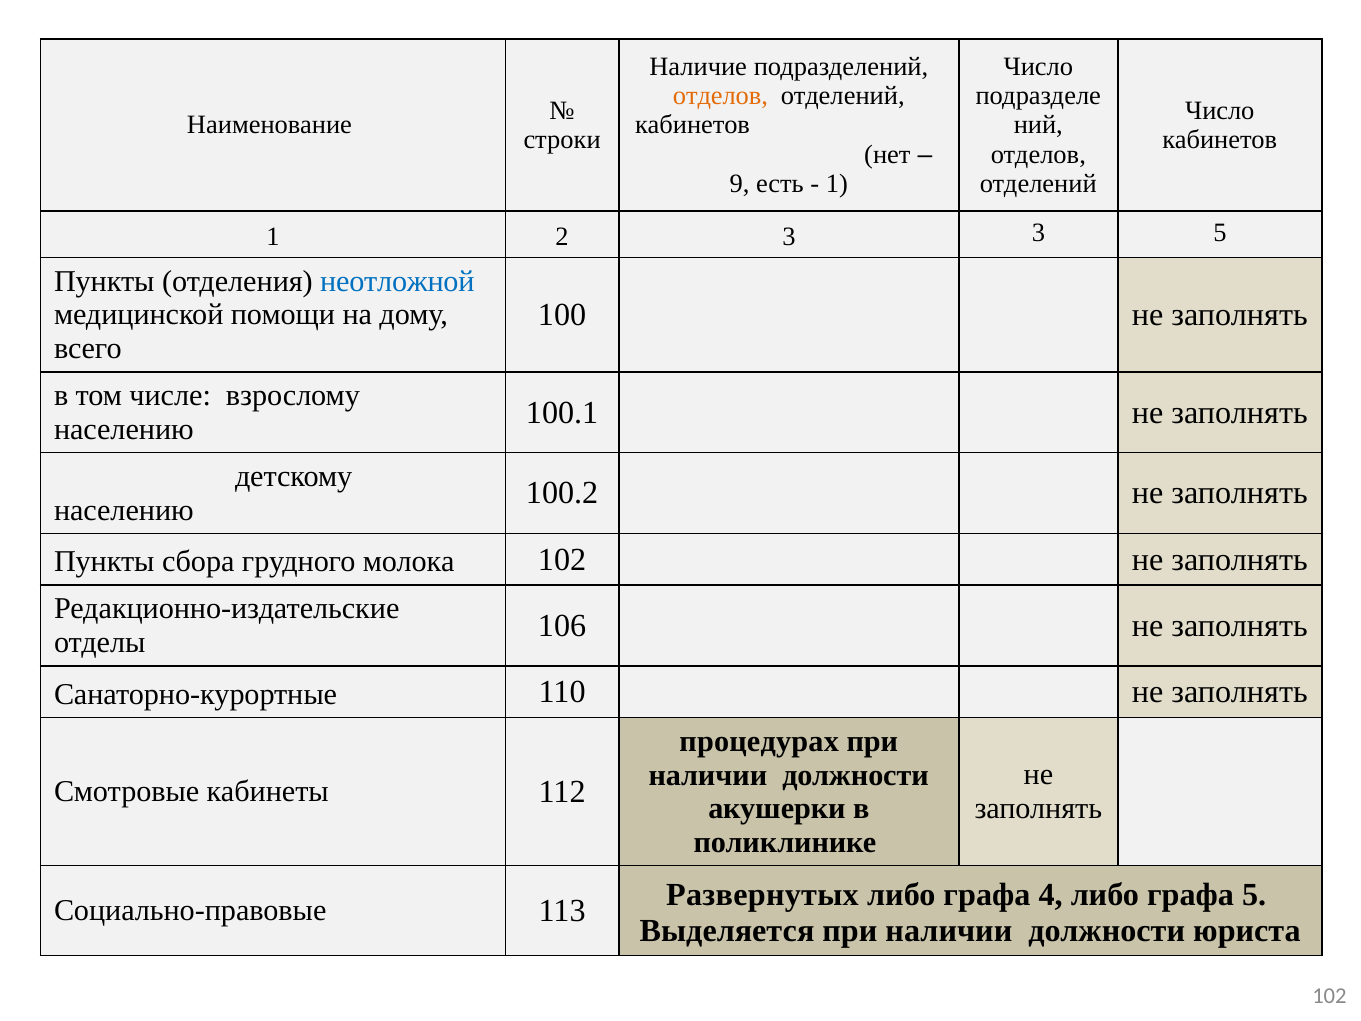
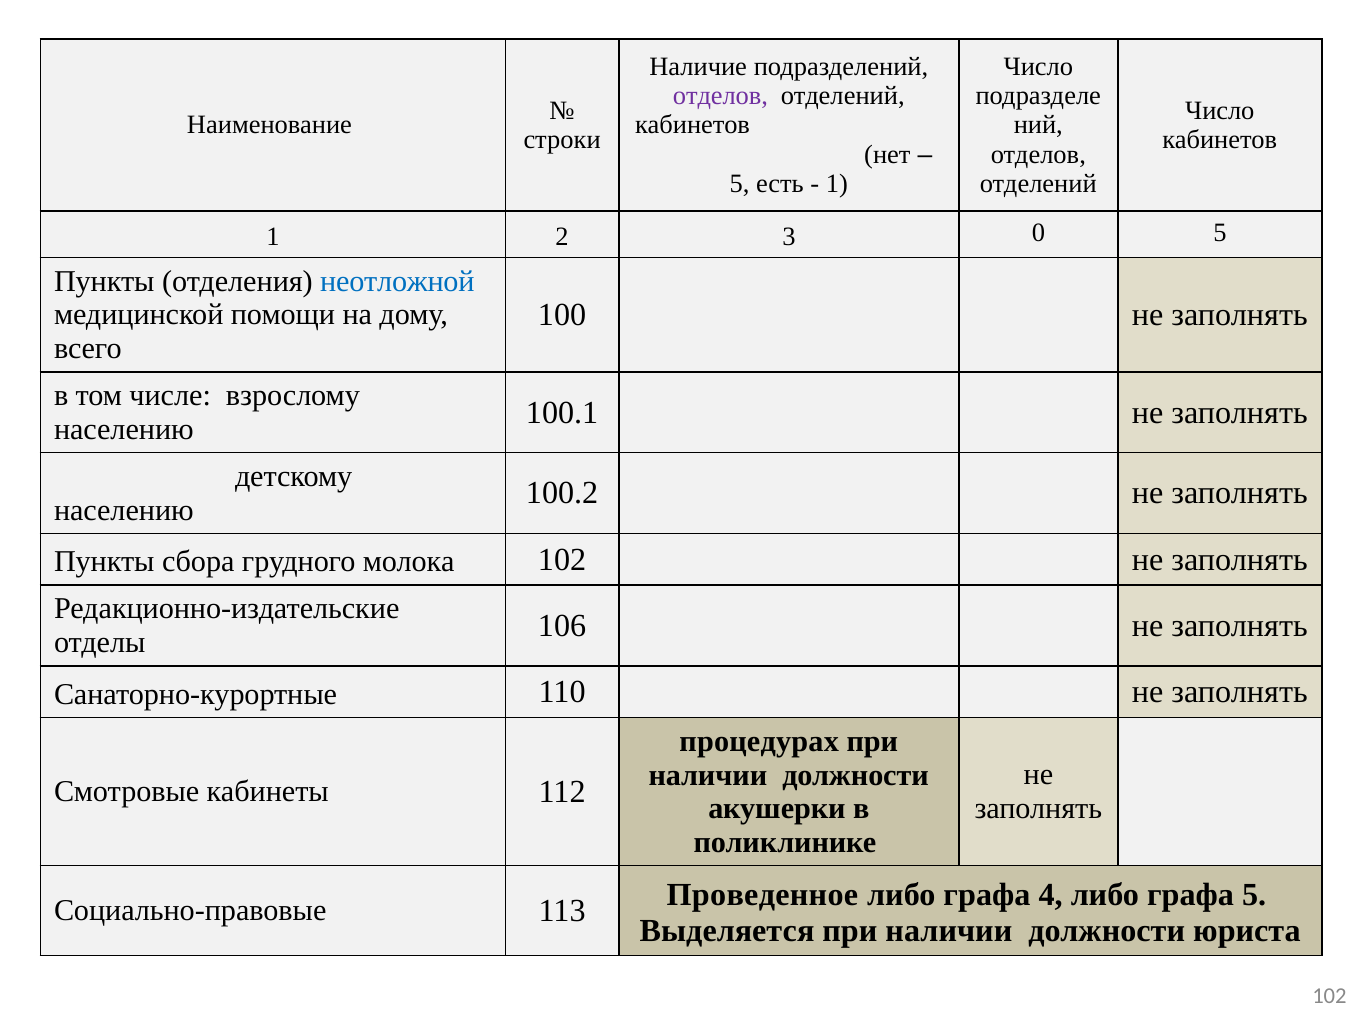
отделов at (720, 96) colour: orange -> purple
9 at (739, 184): 9 -> 5
3 3: 3 -> 0
Развернутых: Развернутых -> Проведенное
